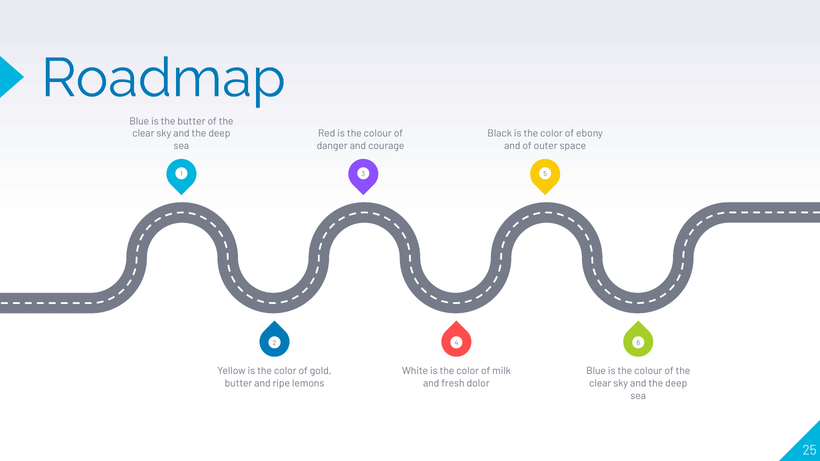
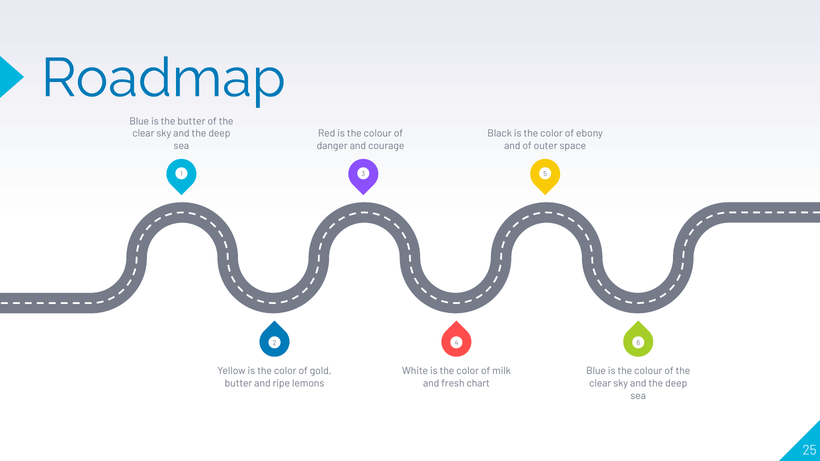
dolor: dolor -> chart
